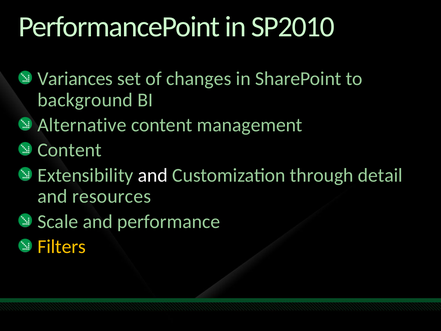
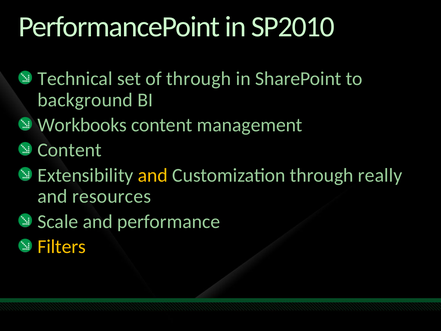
Variances: Variances -> Technical
of changes: changes -> through
Alternative: Alternative -> Workbooks
and at (153, 175) colour: white -> yellow
detail: detail -> really
